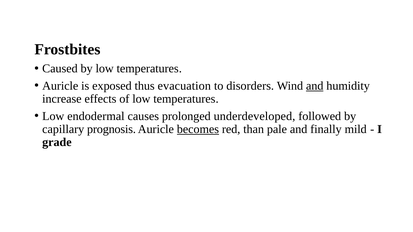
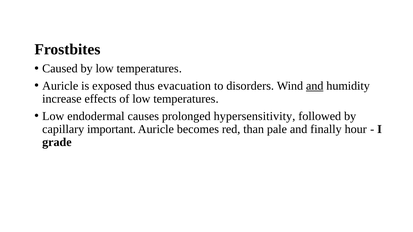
underdeveloped: underdeveloped -> hypersensitivity
prognosis: prognosis -> important
becomes underline: present -> none
mild: mild -> hour
